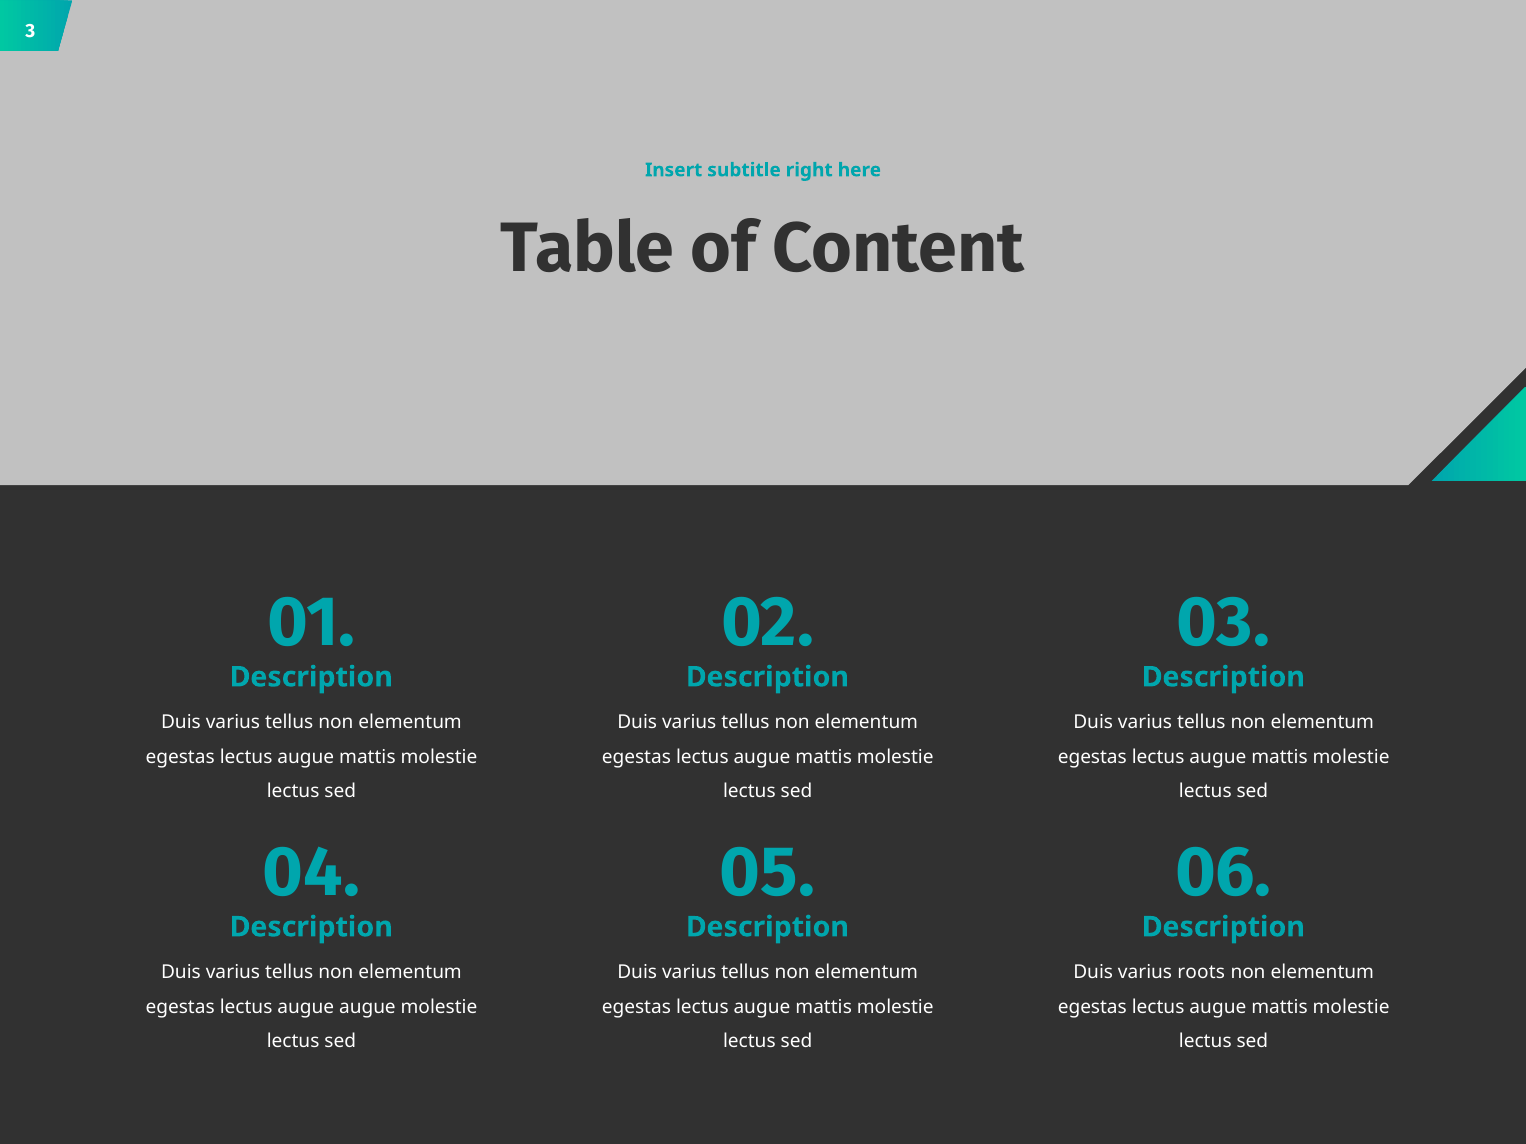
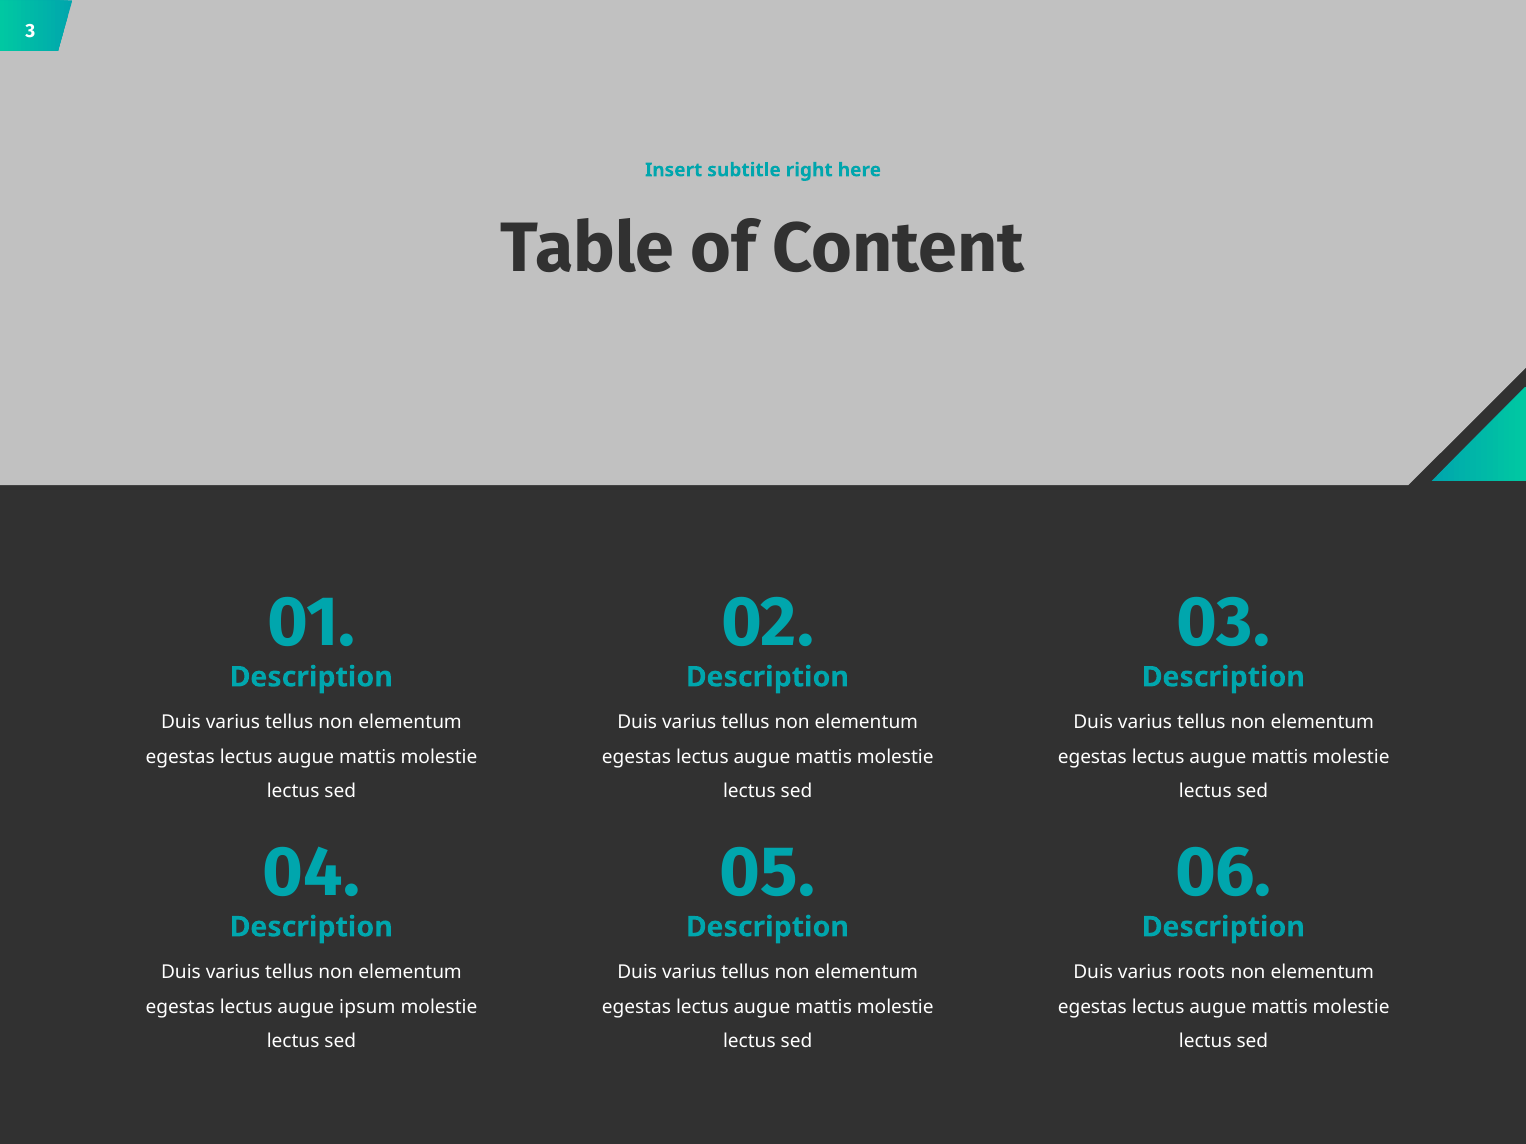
augue augue: augue -> ipsum
